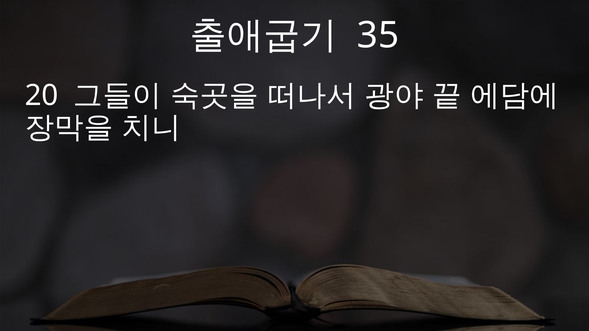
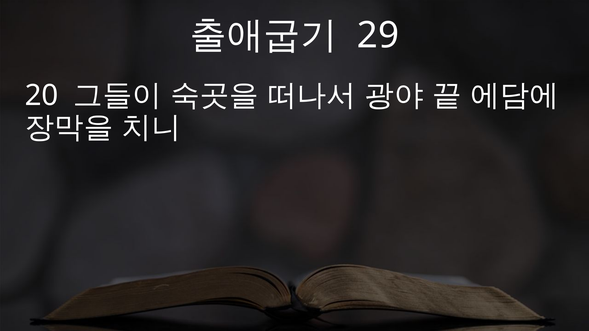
35: 35 -> 29
